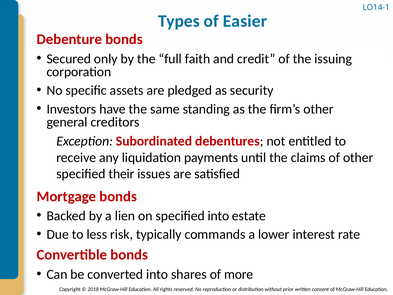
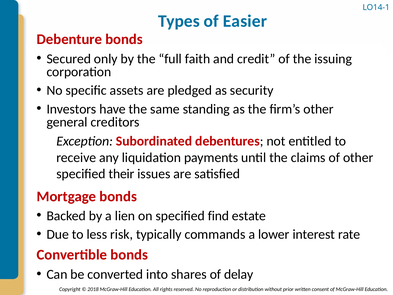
specified into: into -> find
more: more -> delay
